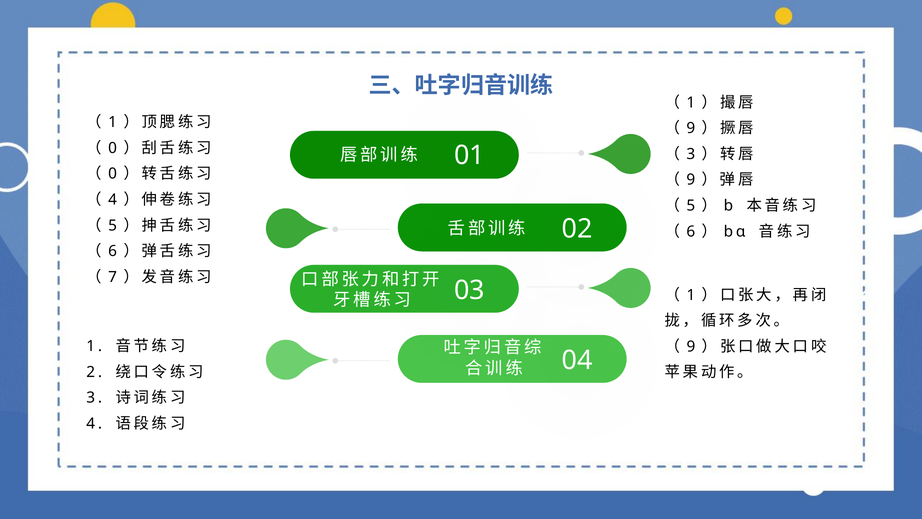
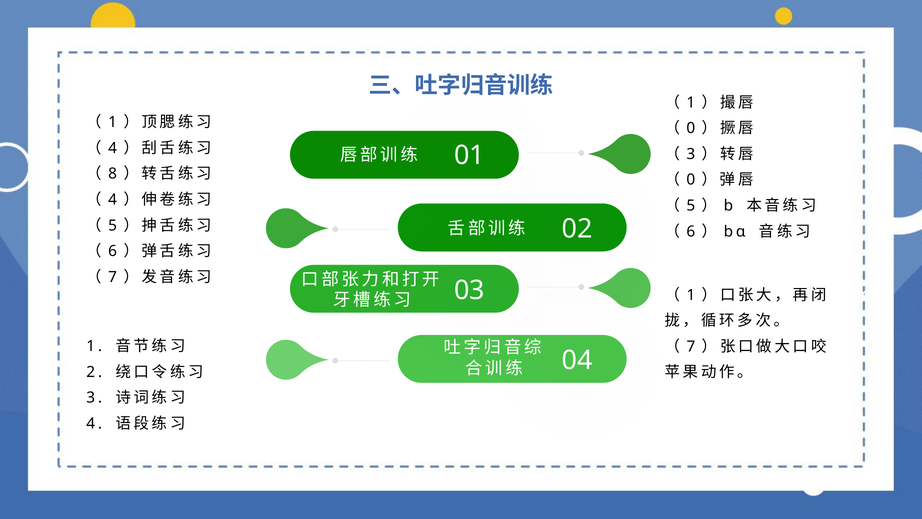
9 at (691, 128): 9 -> 0
0 at (113, 148): 0 -> 4
0 at (113, 174): 0 -> 8
9 at (691, 180): 9 -> 0
9 at (691, 346): 9 -> 7
